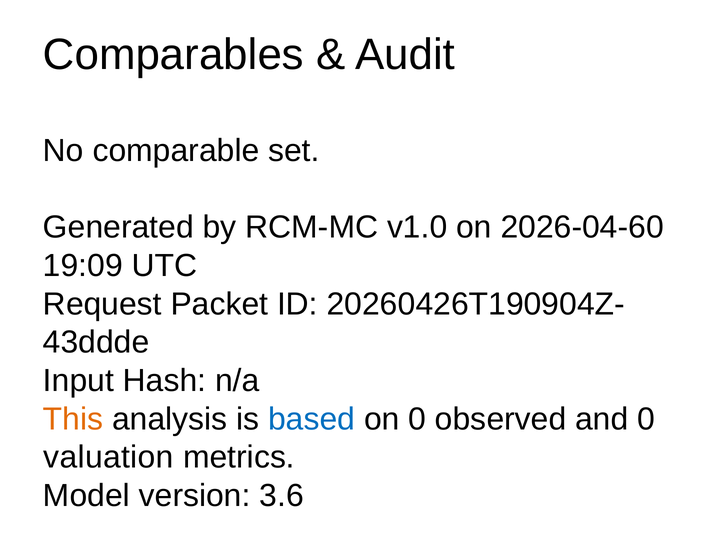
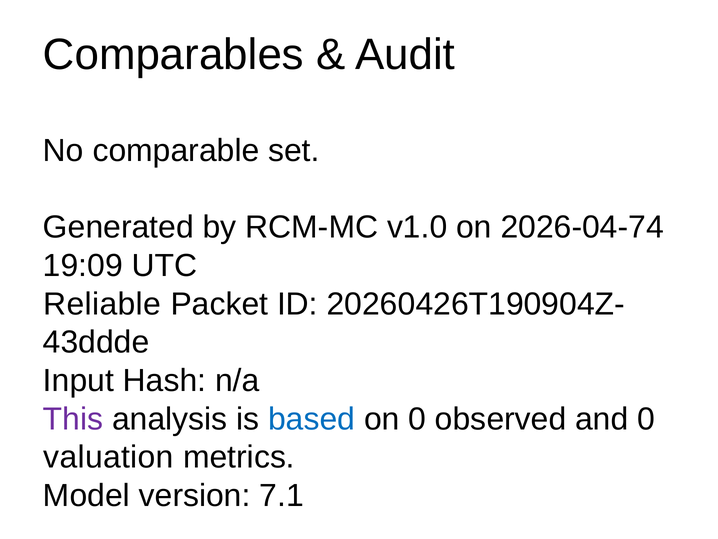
2026-04-60: 2026-04-60 -> 2026-04-74
Request: Request -> Reliable
This colour: orange -> purple
3.6: 3.6 -> 7.1
